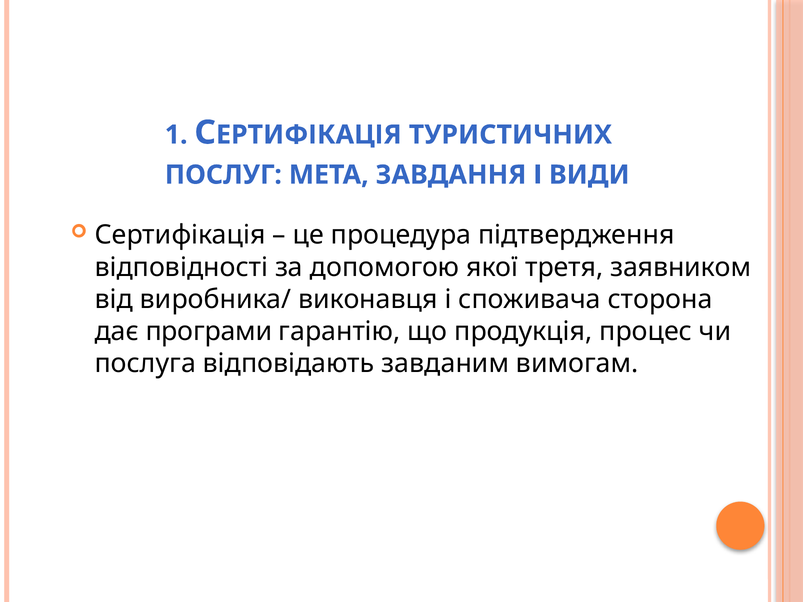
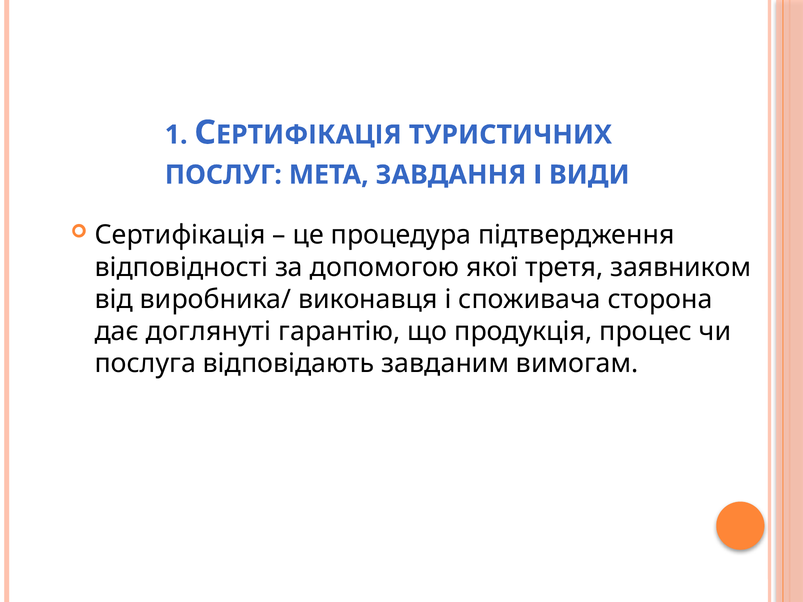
програми: програми -> доглянуті
